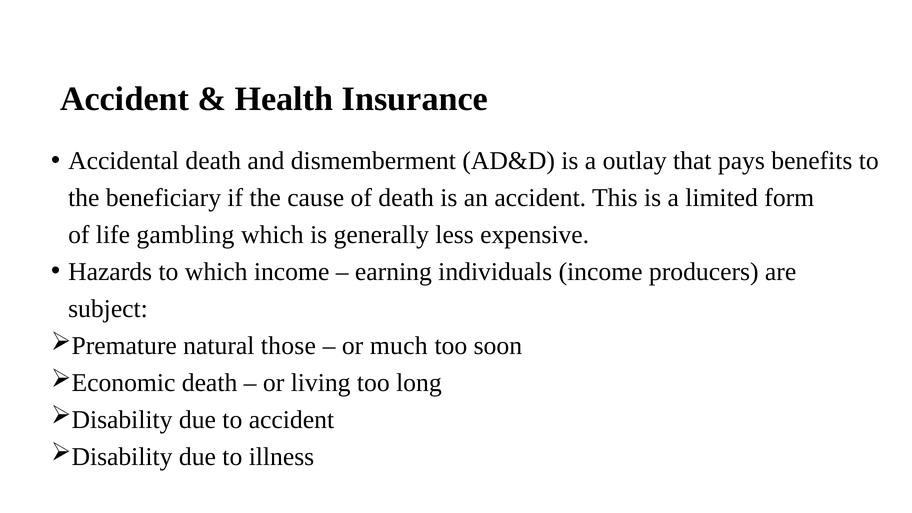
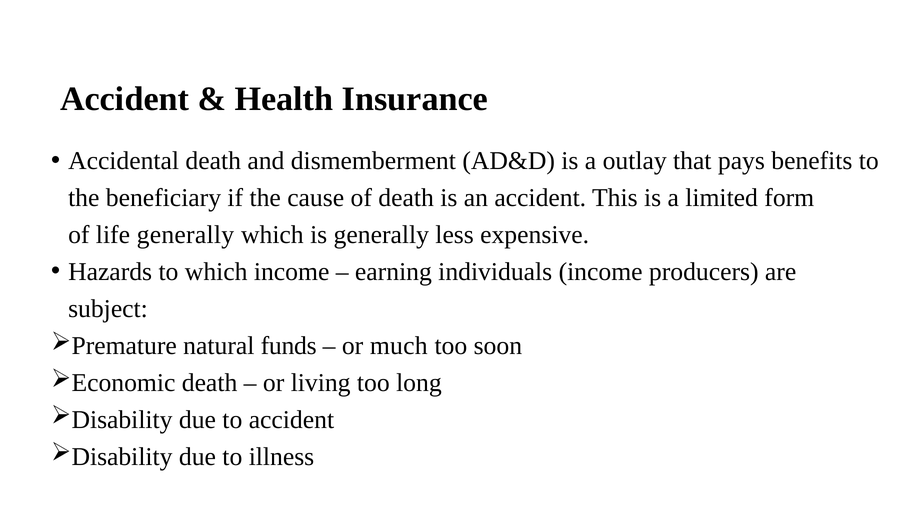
life gambling: gambling -> generally
those: those -> funds
